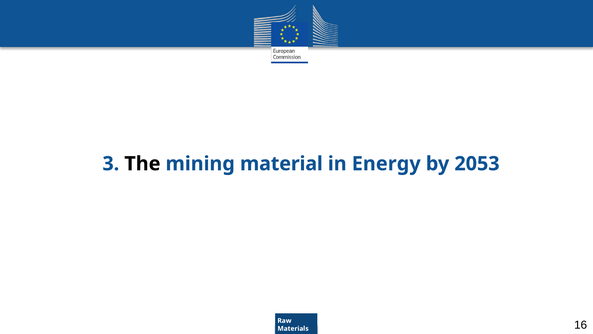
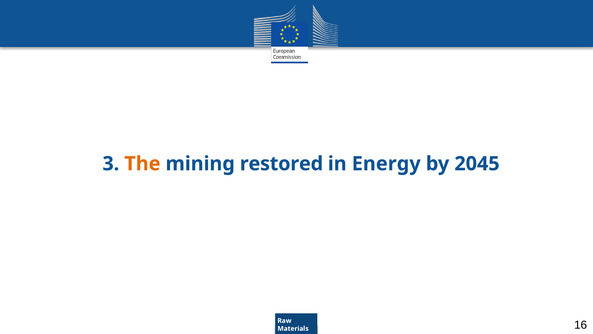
The colour: black -> orange
material: material -> restored
2053: 2053 -> 2045
